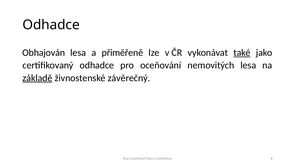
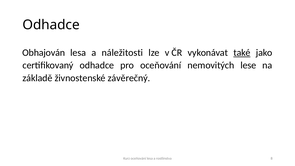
přiměřeně: přiměřeně -> náležitosti
nemovitých lesa: lesa -> lese
základě underline: present -> none
